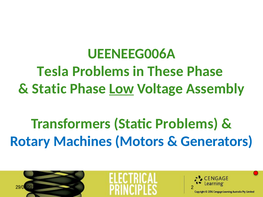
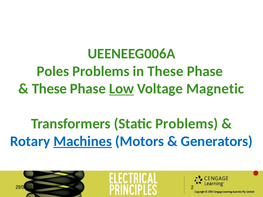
Tesla: Tesla -> Poles
Static at (49, 89): Static -> These
Assembly: Assembly -> Magnetic
Machines underline: none -> present
